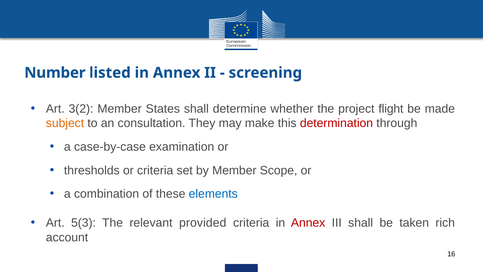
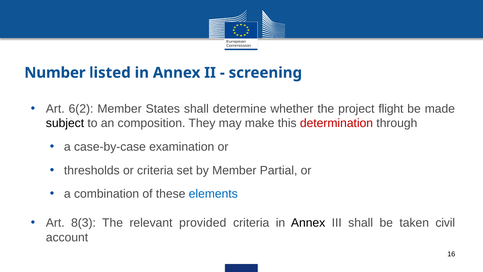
3(2: 3(2 -> 6(2
subject colour: orange -> black
consultation: consultation -> composition
Scope: Scope -> Partial
5(3: 5(3 -> 8(3
Annex at (308, 223) colour: red -> black
rich: rich -> civil
